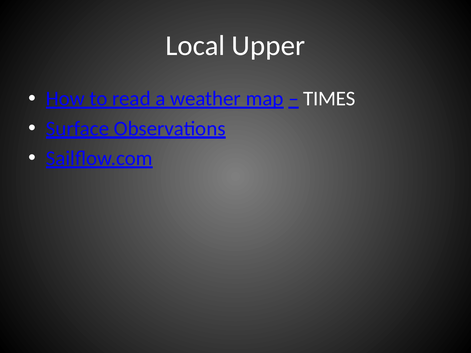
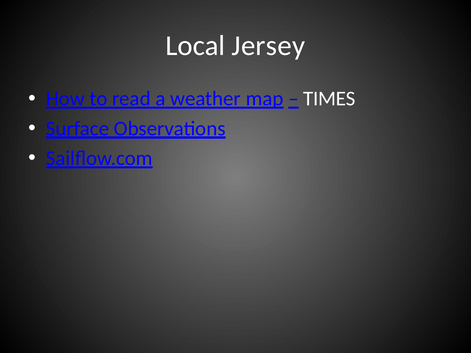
Upper: Upper -> Jersey
